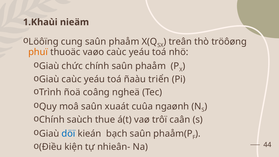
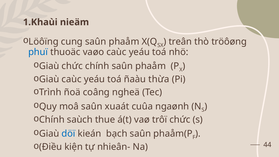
phuï colour: orange -> blue
triển: triển -> thừa
trôï caân: caân -> chức
